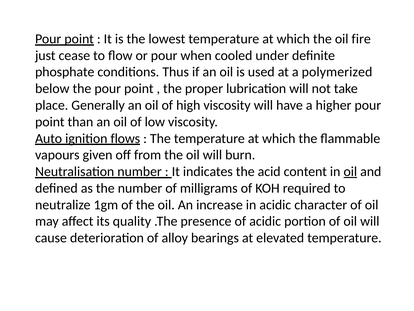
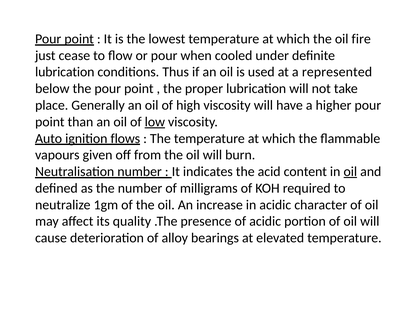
phosphate at (65, 72): phosphate -> lubrication
polymerized: polymerized -> represented
low underline: none -> present
